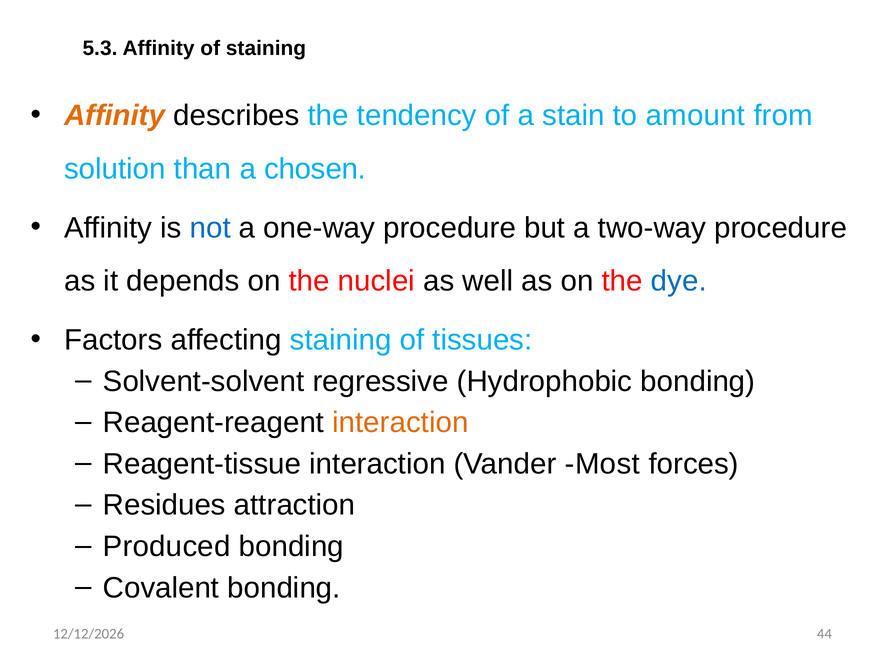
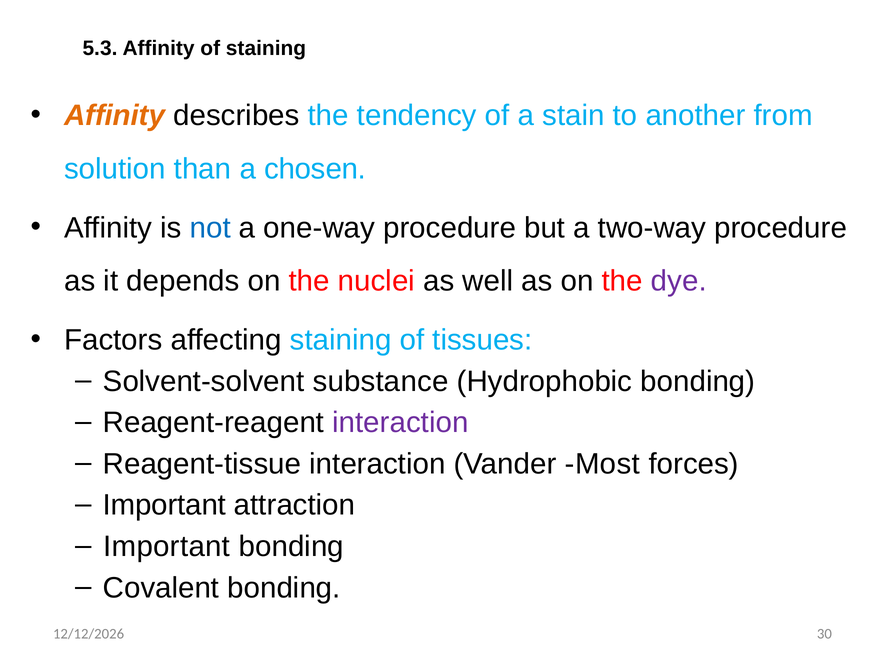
amount: amount -> another
dye colour: blue -> purple
regressive: regressive -> substance
interaction at (400, 422) colour: orange -> purple
Residues at (164, 505): Residues -> Important
Produced at (167, 546): Produced -> Important
44: 44 -> 30
